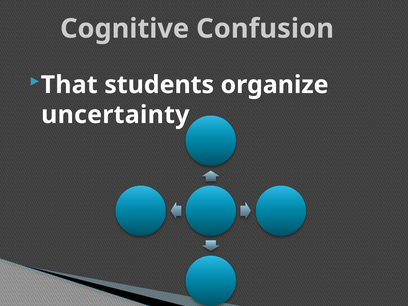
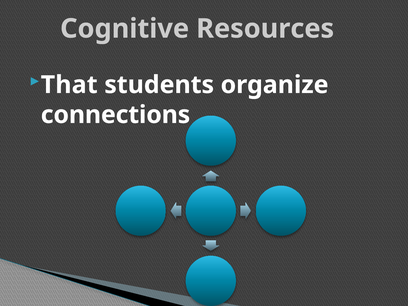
Confusion: Confusion -> Resources
uncertainty: uncertainty -> connections
